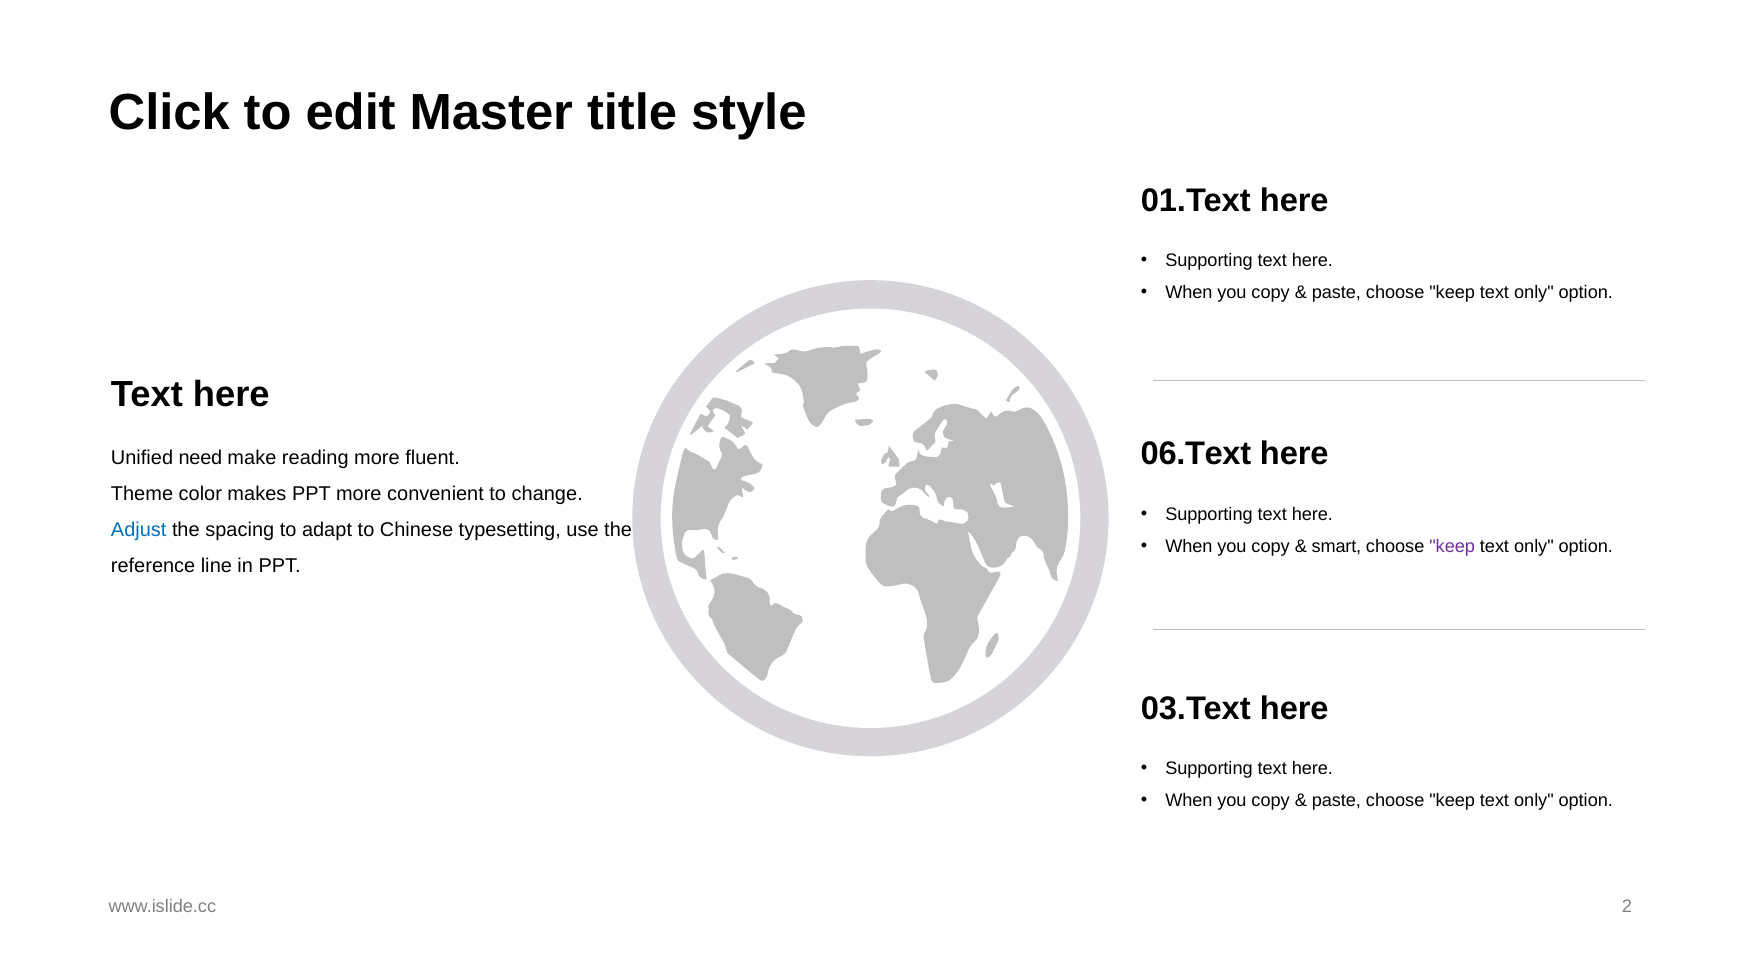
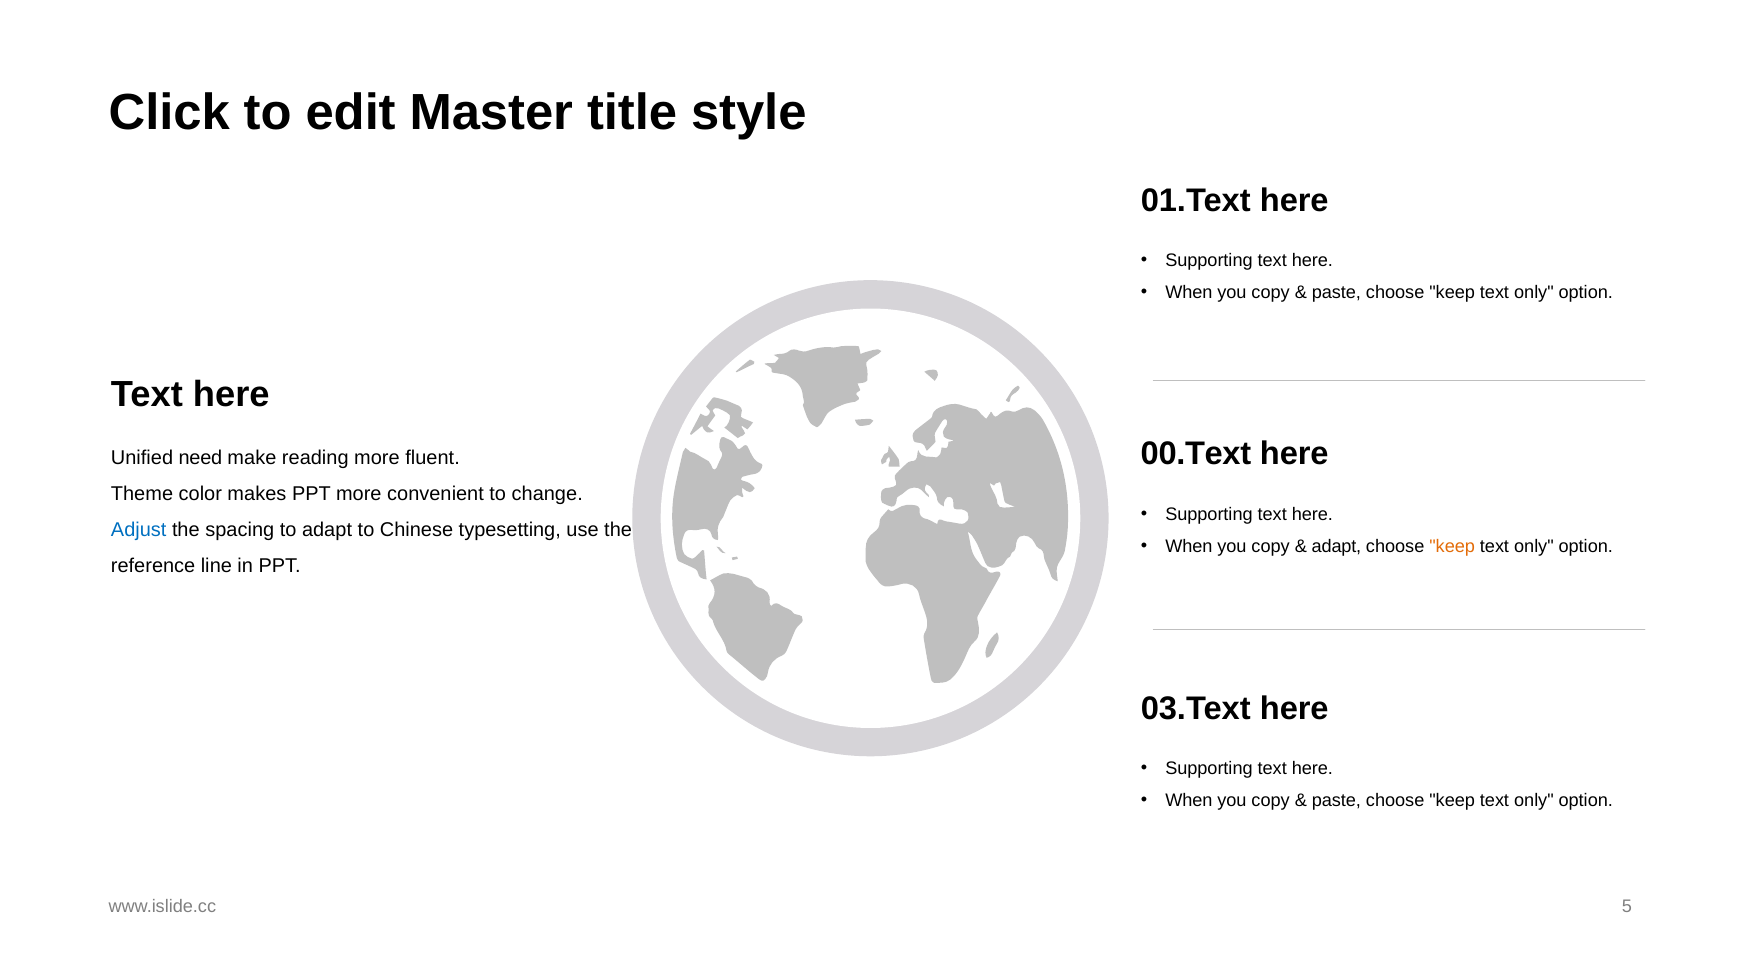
06.Text: 06.Text -> 00.Text
smart at (1336, 547): smart -> adapt
keep at (1452, 547) colour: purple -> orange
2: 2 -> 5
